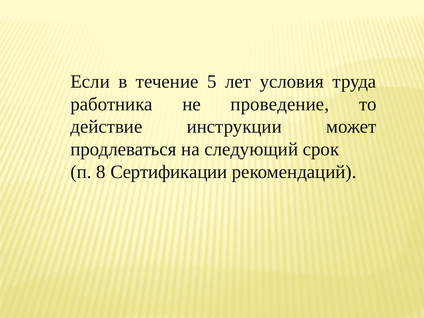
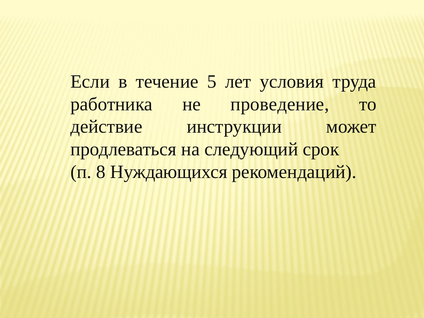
Сертификации: Сертификации -> Нуждающихся
